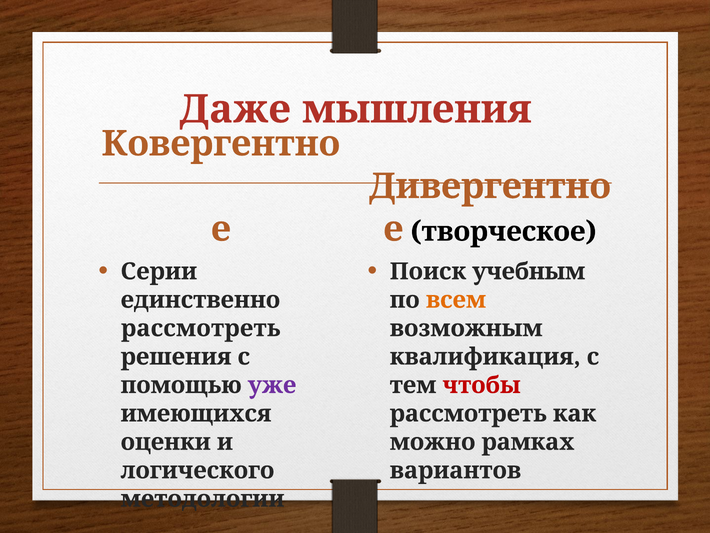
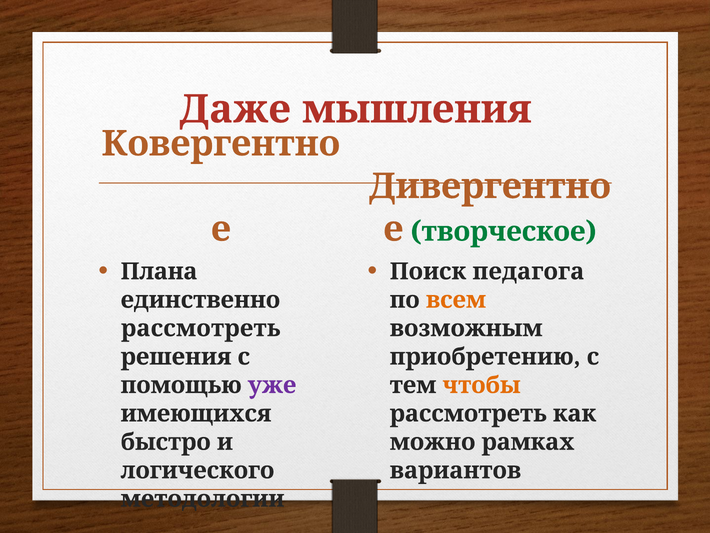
творческое colour: black -> green
Серии: Серии -> Плана
учебным: учебным -> педагога
квалификация: квалификация -> приобретению
чтобы colour: red -> orange
оценки: оценки -> быстро
